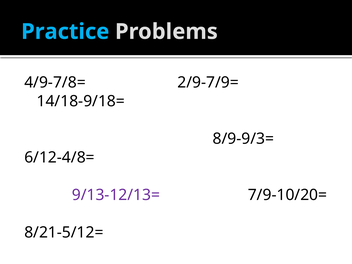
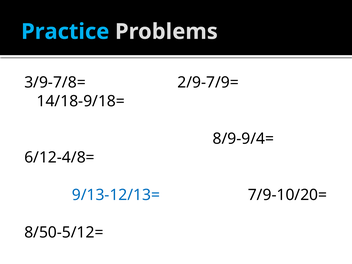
4/9-7/8=: 4/9-7/8= -> 3/9-7/8=
8/9-9/3=: 8/9-9/3= -> 8/9-9/4=
9/13-12/13= colour: purple -> blue
8/21-5/12=: 8/21-5/12= -> 8/50-5/12=
